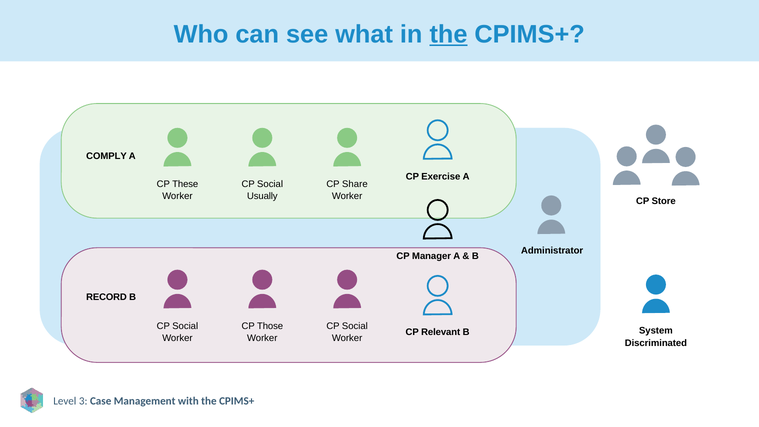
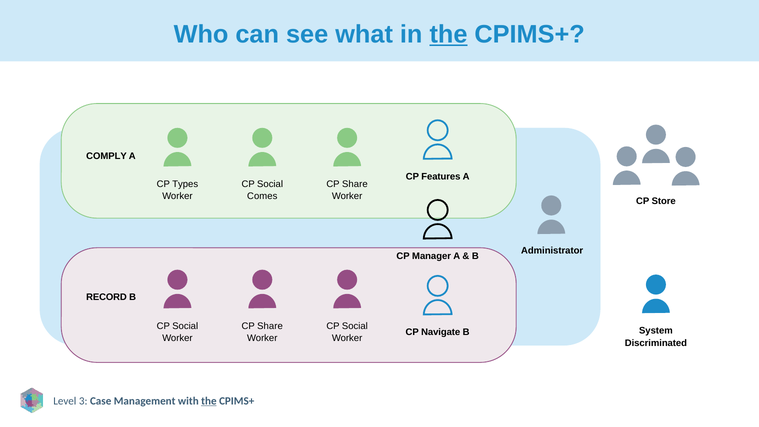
Exercise: Exercise -> Features
These: These -> Types
Usually: Usually -> Comes
Those at (270, 326): Those -> Share
Relevant: Relevant -> Navigate
the at (209, 401) underline: none -> present
